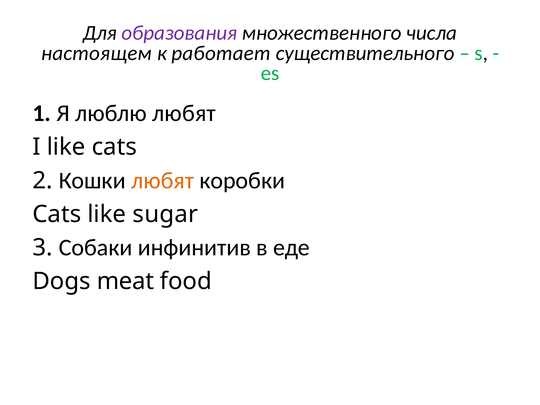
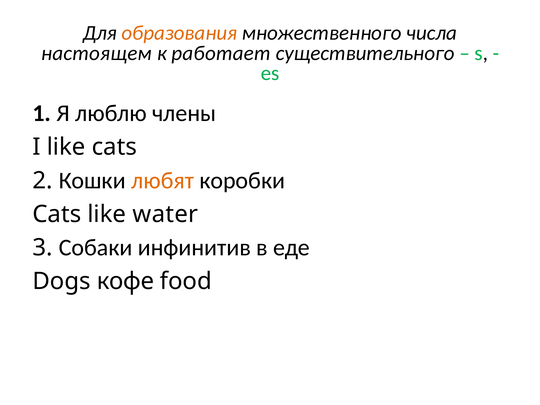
образования colour: purple -> orange
люблю любят: любят -> члены
sugar: sugar -> water
meat: meat -> кофе
